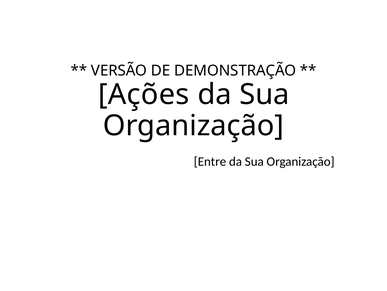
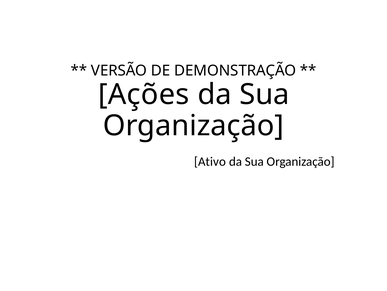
Entre: Entre -> Ativo
